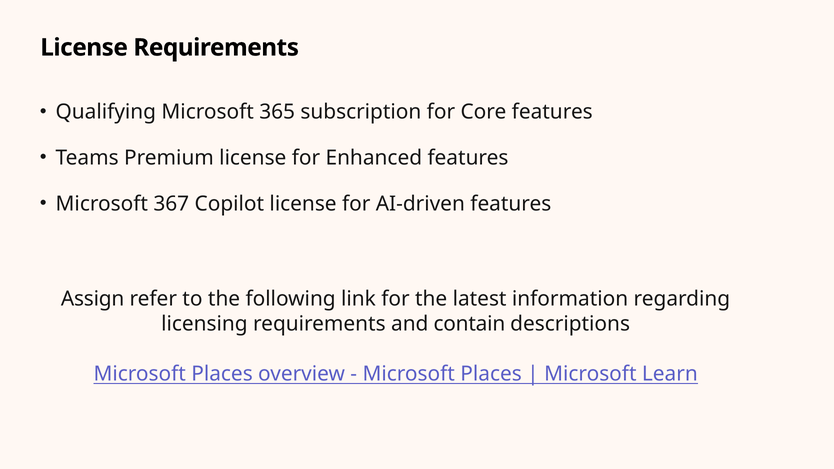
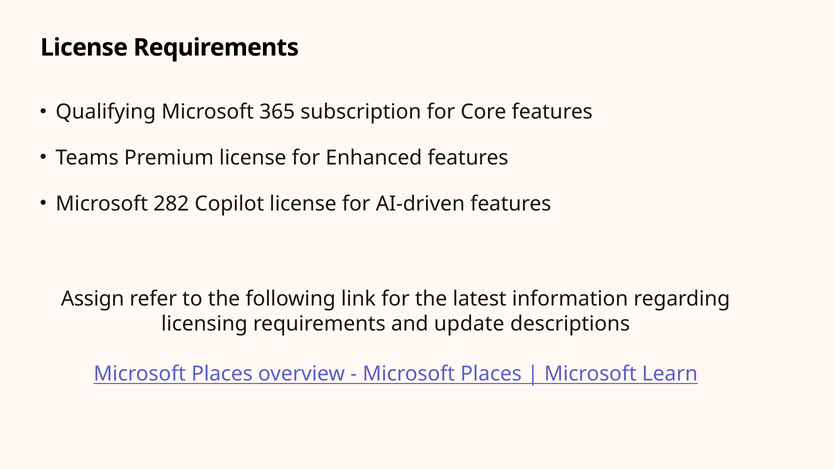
367: 367 -> 282
contain: contain -> update
